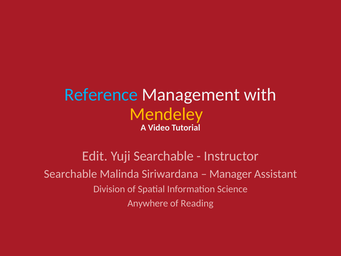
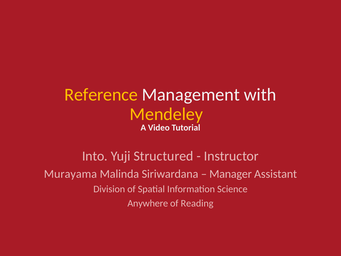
Reference colour: light blue -> yellow
Edit: Edit -> Into
Yuji Searchable: Searchable -> Structured
Searchable at (70, 174): Searchable -> Murayama
